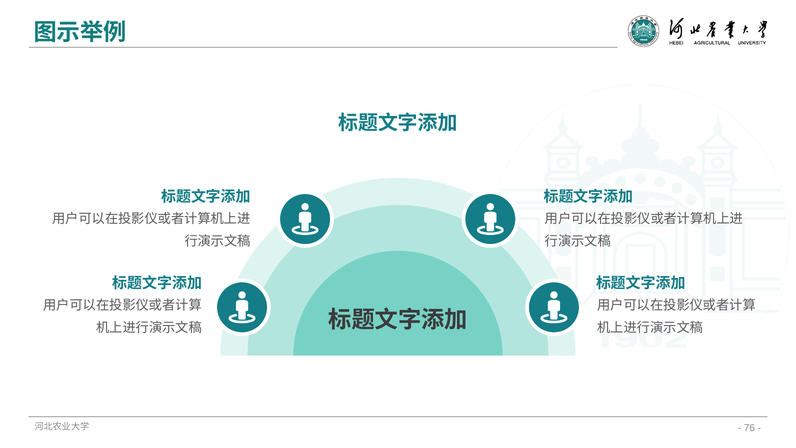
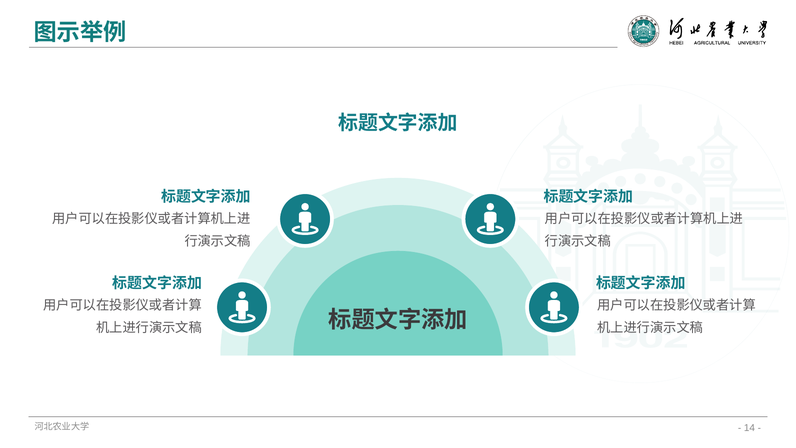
76: 76 -> 14
